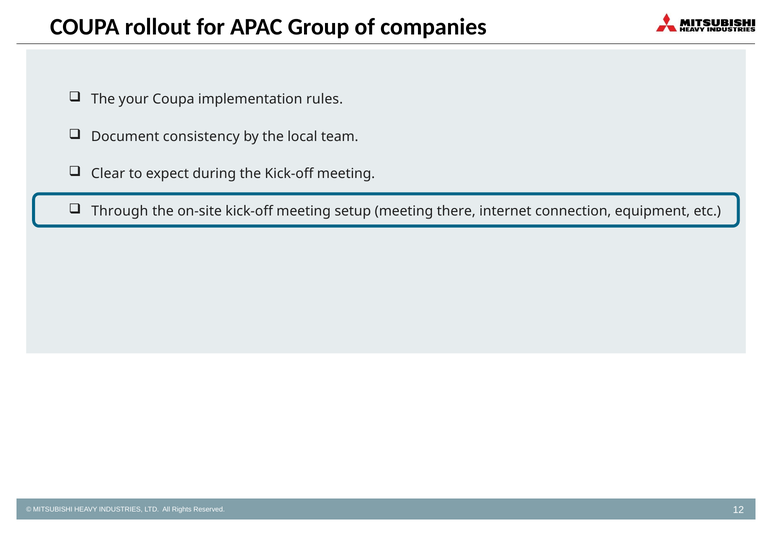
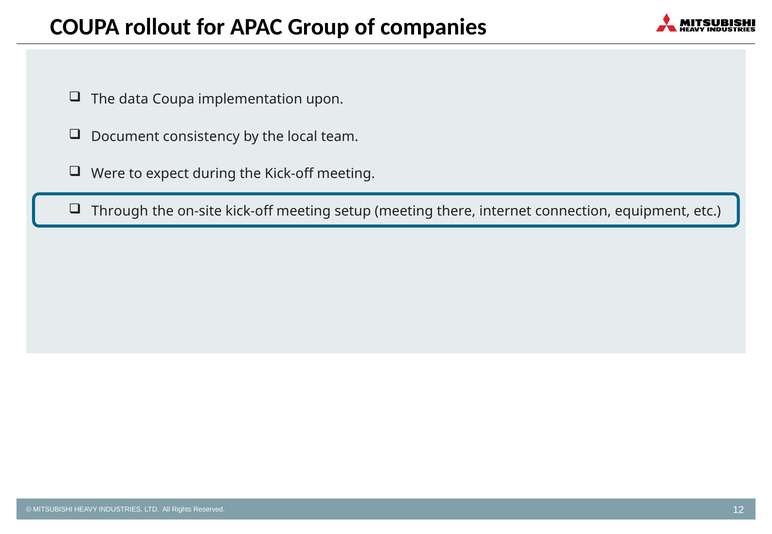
your: your -> data
rules: rules -> upon
Clear: Clear -> Were
